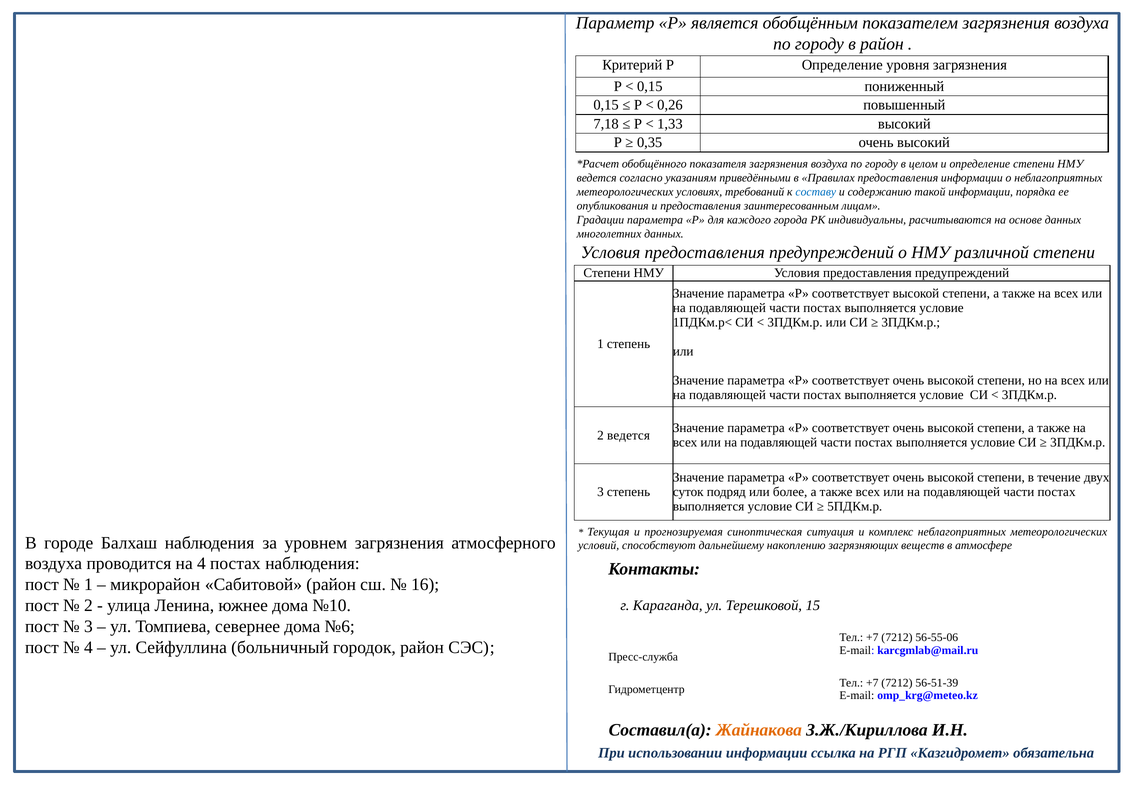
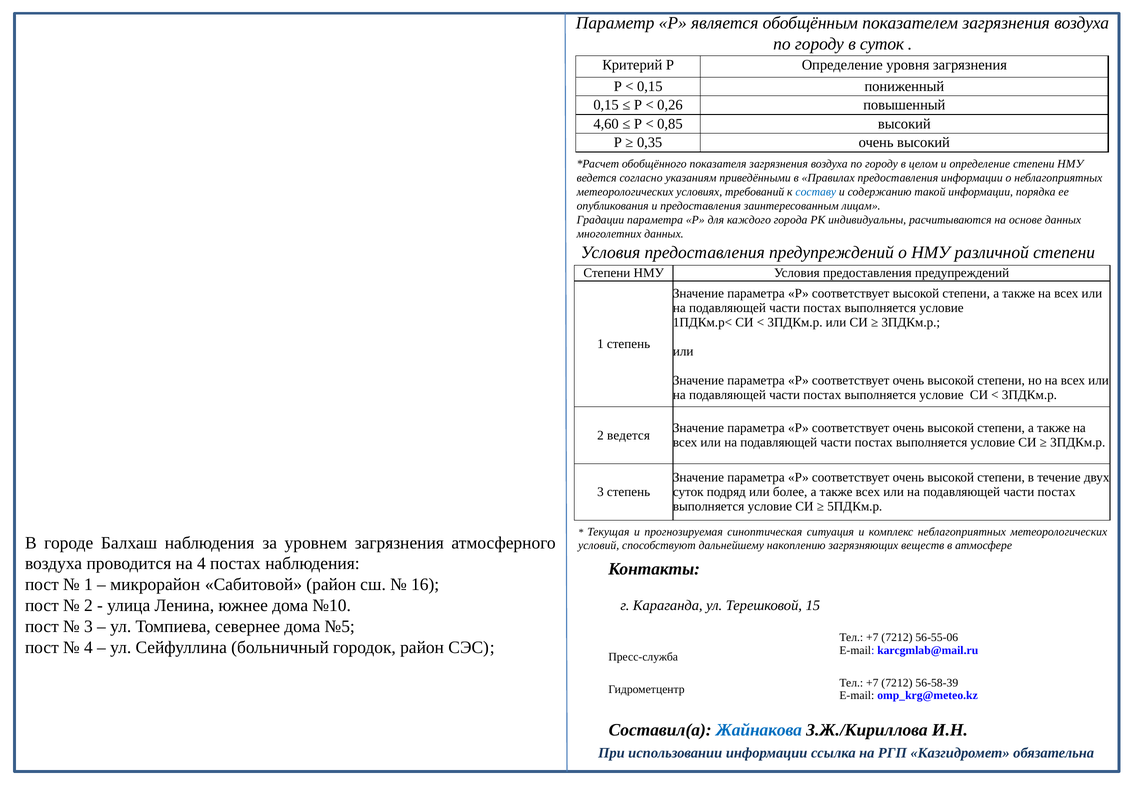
в район: район -> суток
7,18: 7,18 -> 4,60
1,33: 1,33 -> 0,85
№6: №6 -> №5
56-51-39: 56-51-39 -> 56-58-39
Жайнакова colour: orange -> blue
